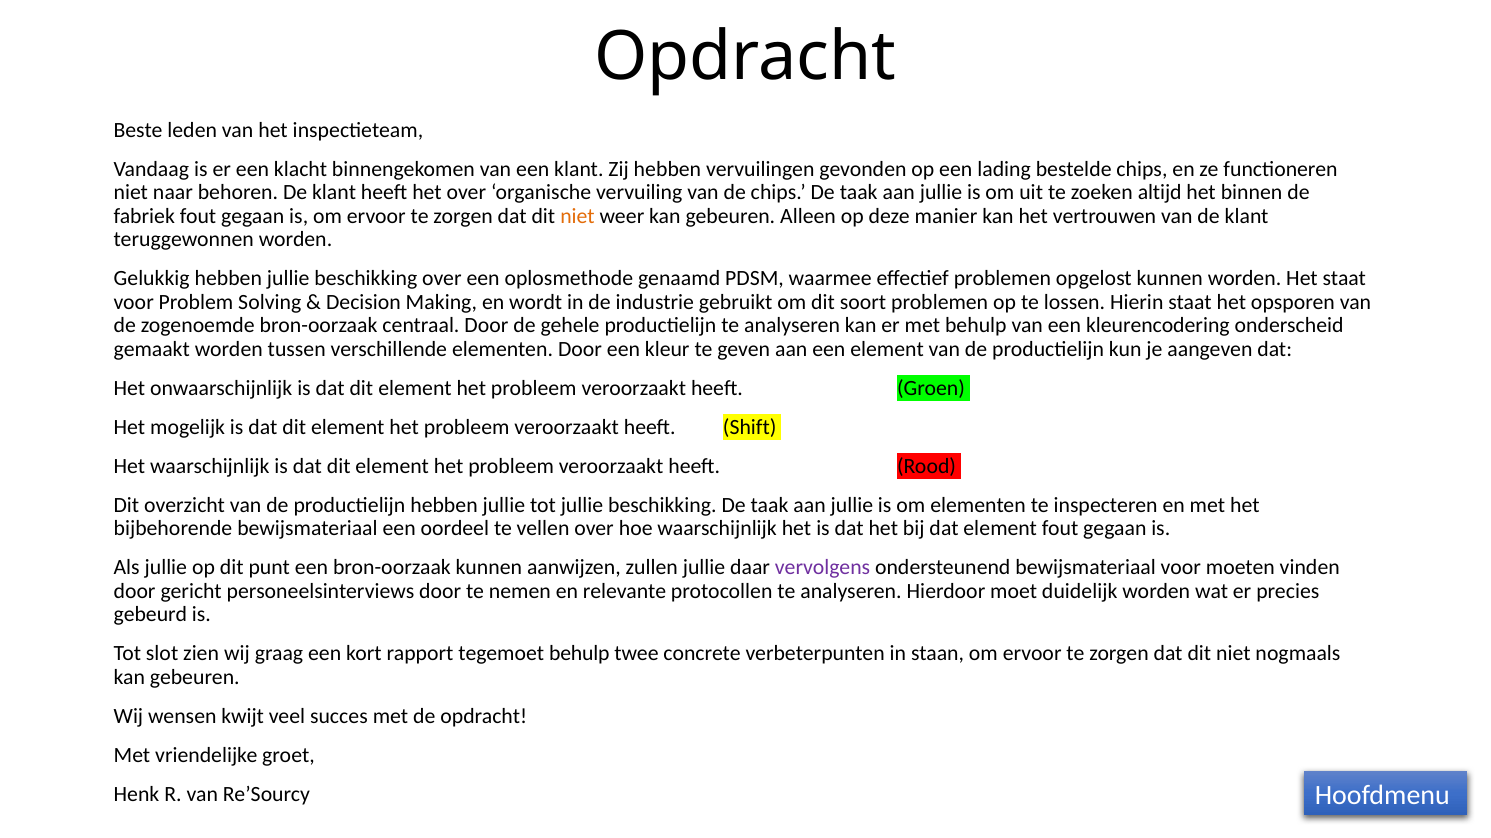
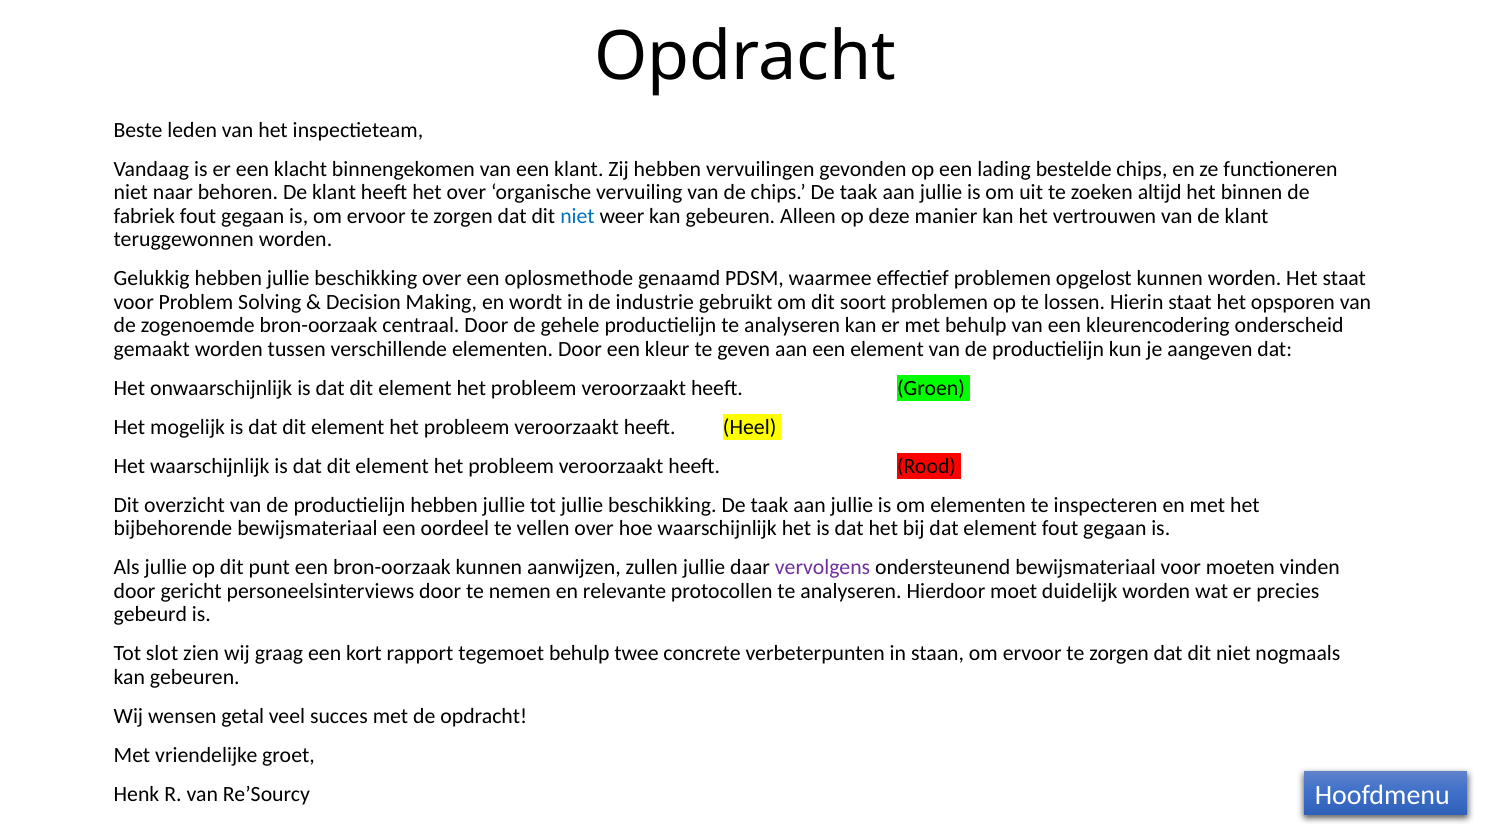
niet at (577, 216) colour: orange -> blue
Shift: Shift -> Heel
kwijt: kwijt -> getal
